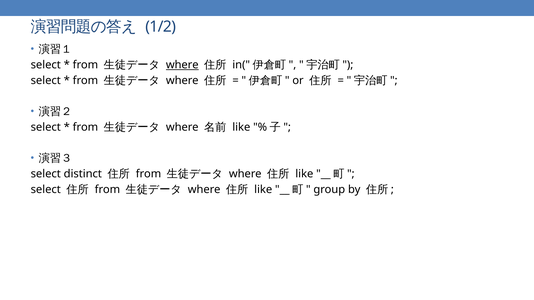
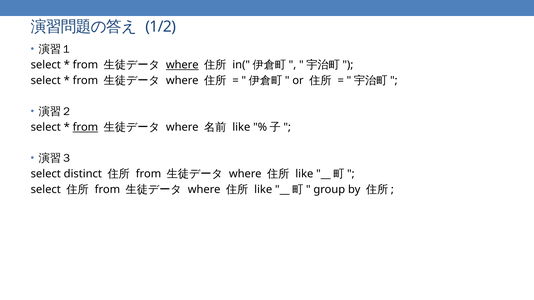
from at (85, 127) underline: none -> present
